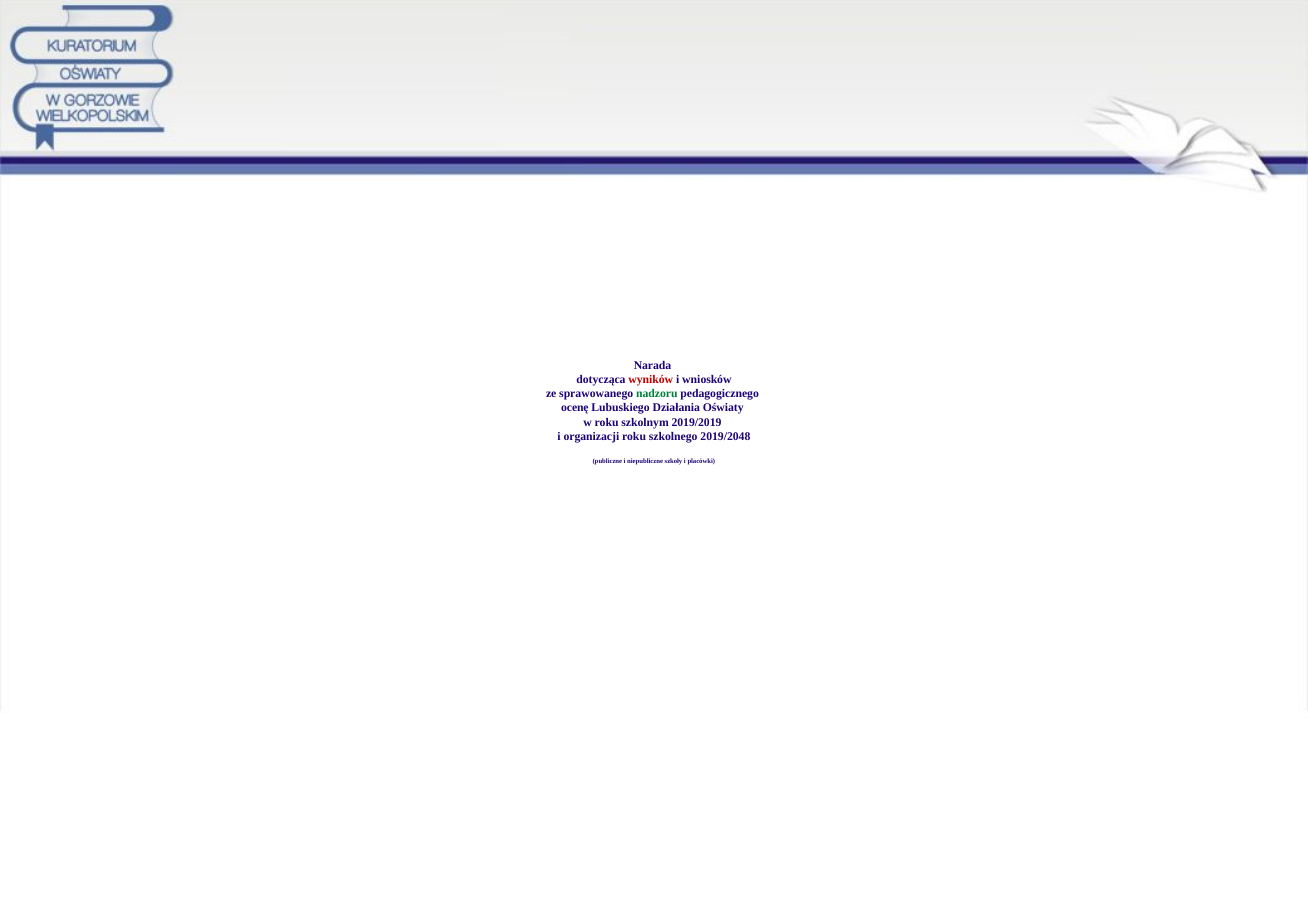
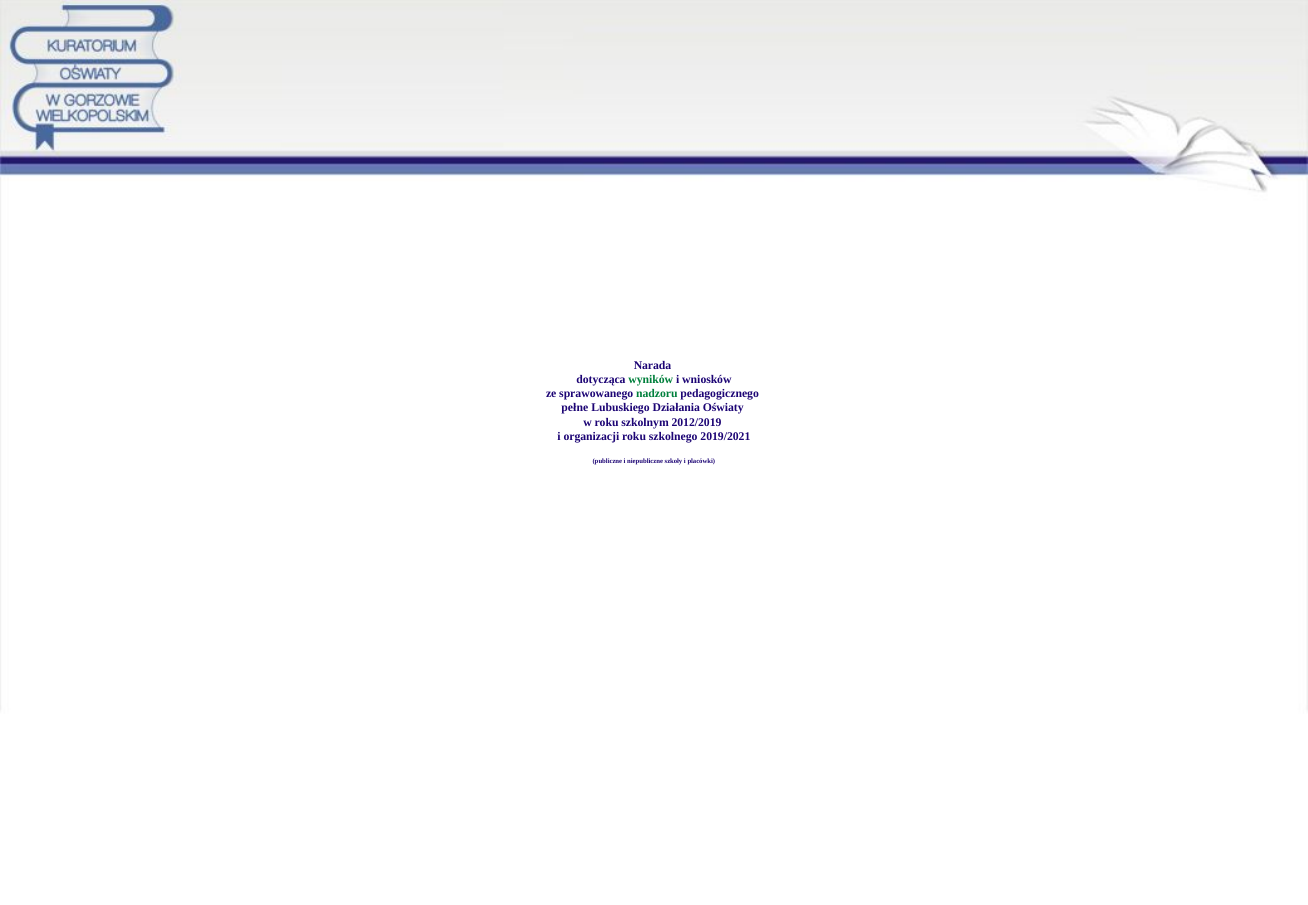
wyników colour: red -> green
ocenę: ocenę -> pełne
2019/2019: 2019/2019 -> 2012/2019
2019/2048: 2019/2048 -> 2019/2021
